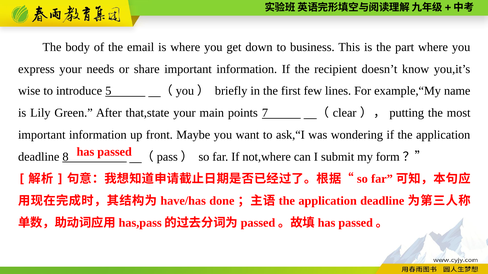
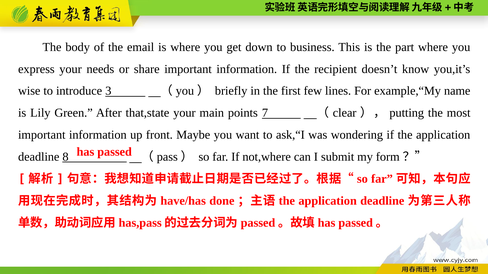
5: 5 -> 3
